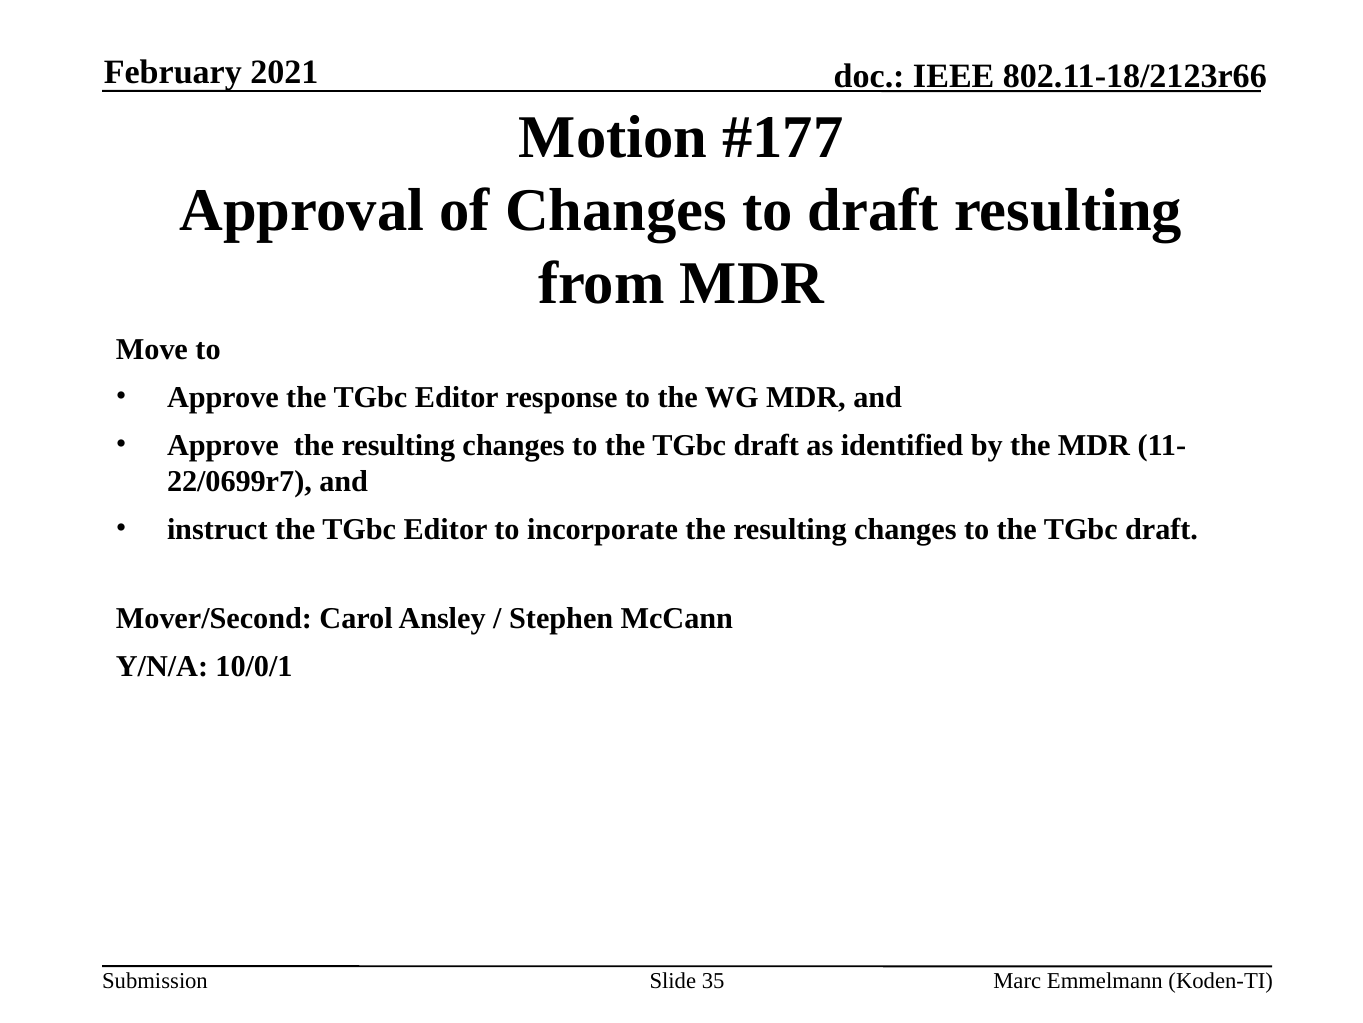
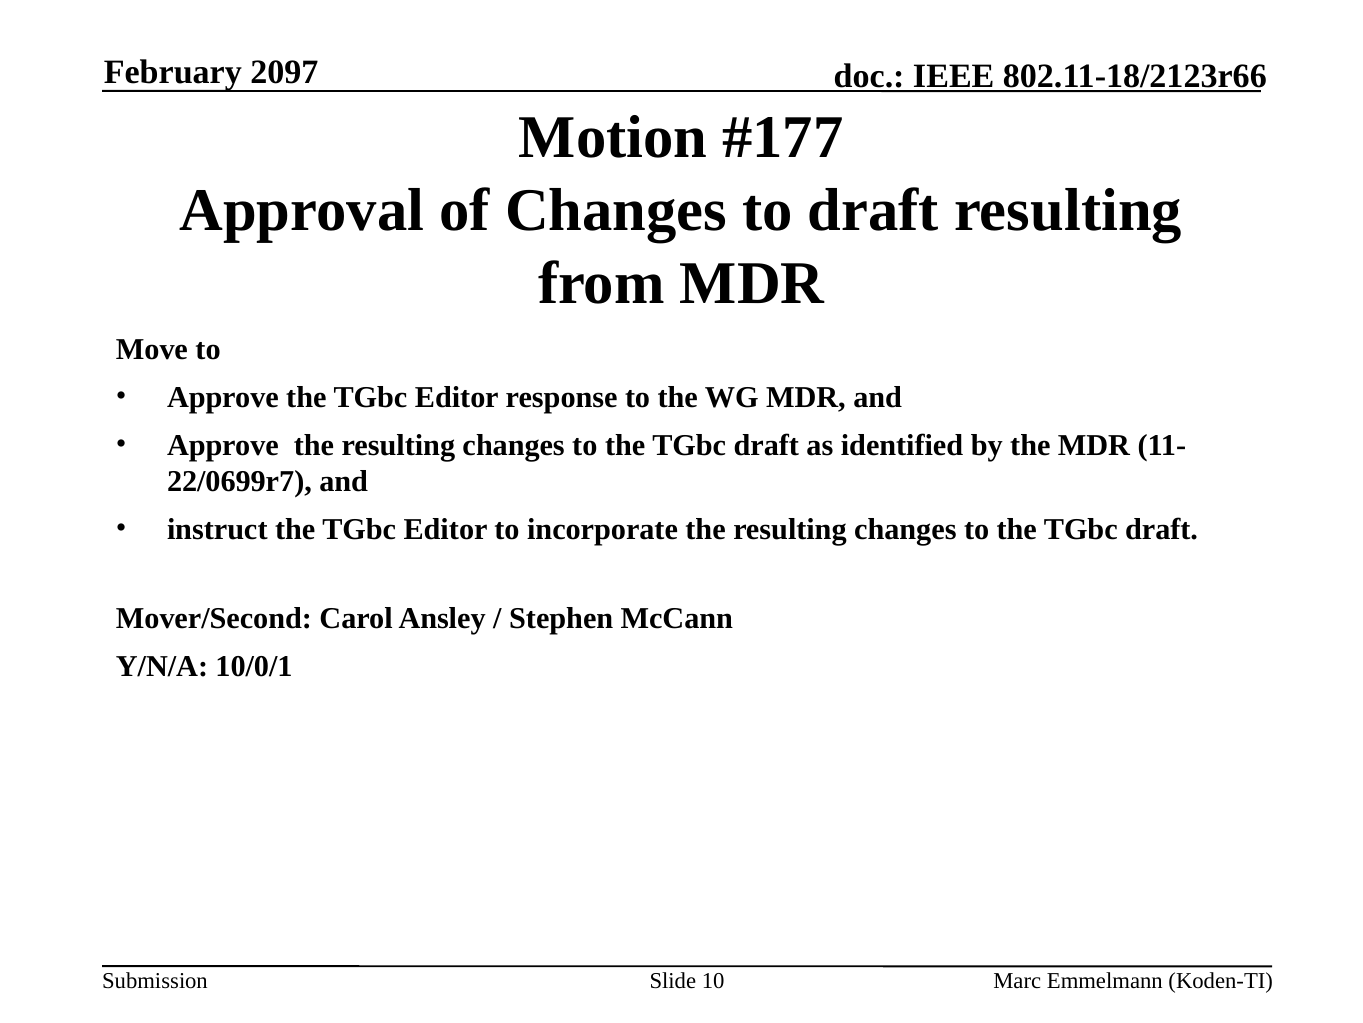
2021: 2021 -> 2097
35: 35 -> 10
